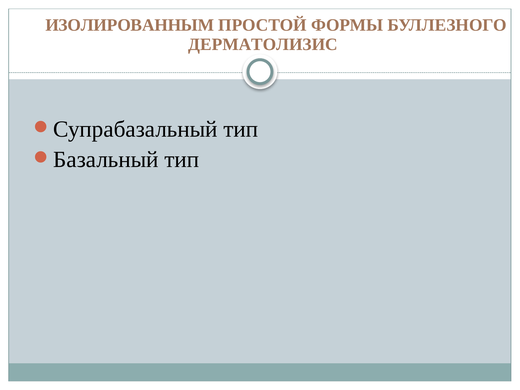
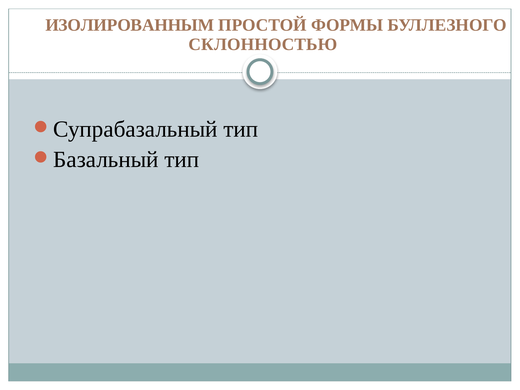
ДЕРМАТОЛИЗИС: ДЕРМАТОЛИЗИС -> СКЛОННОСТЬЮ
